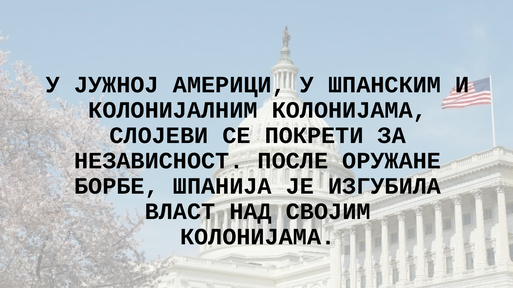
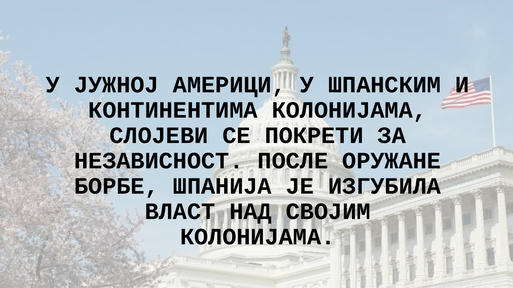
КОЛОНИЈАЛНИМ: КОЛОНИЈАЛНИМ -> КОНТИНЕНТИМА
